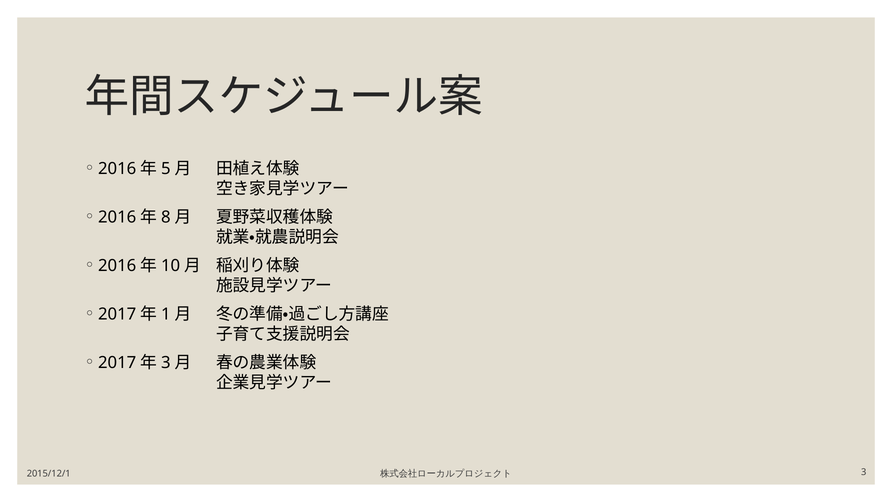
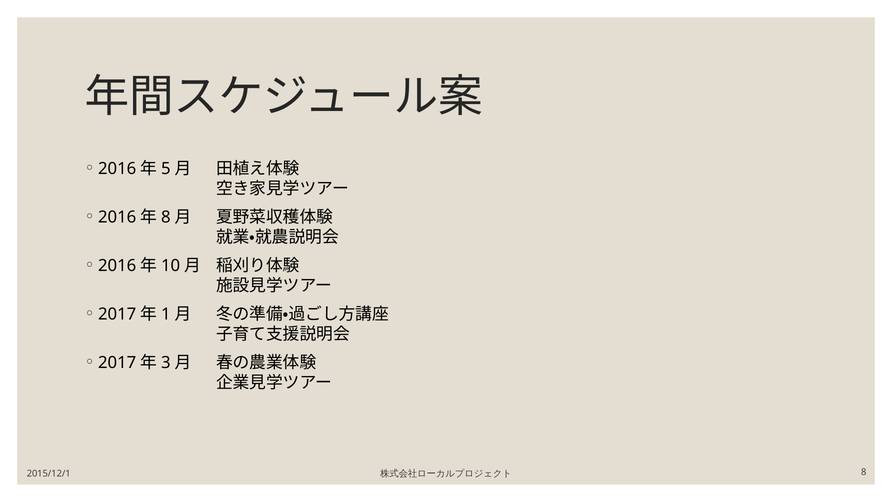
3: 3 -> 8
